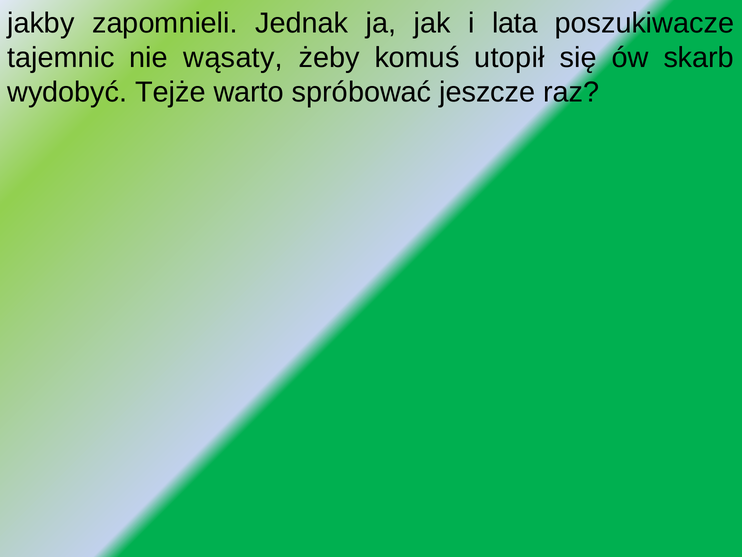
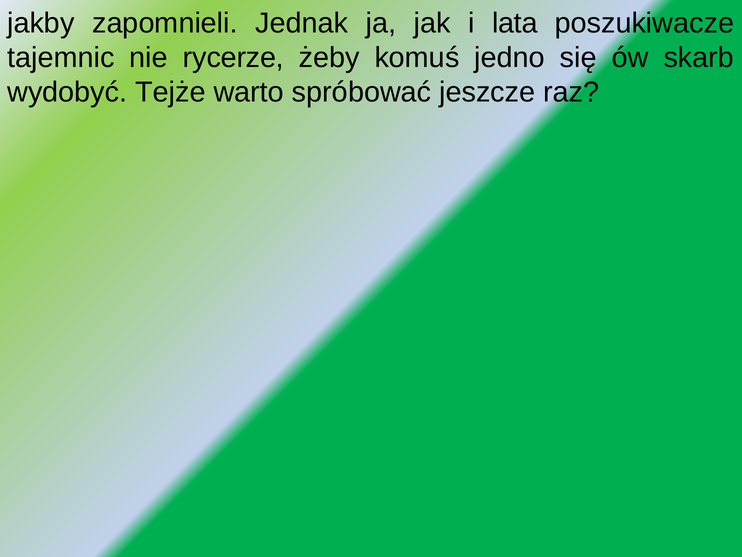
wąsaty: wąsaty -> rycerze
utopił: utopił -> jedno
